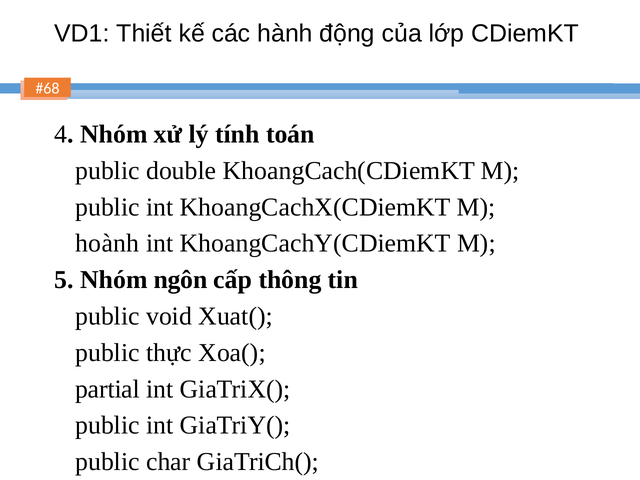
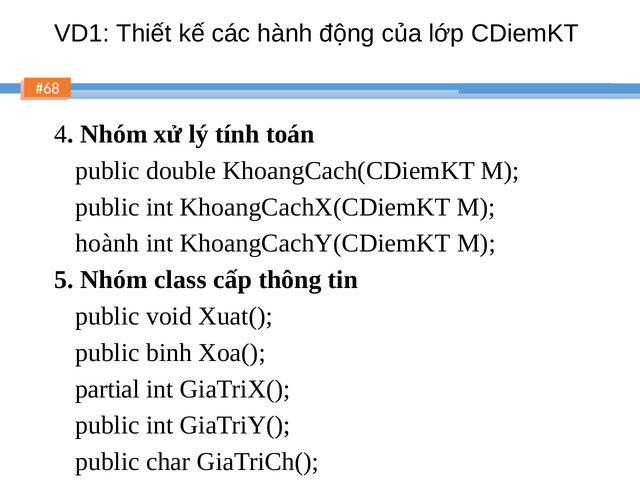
ngôn: ngôn -> class
thực: thực -> binh
